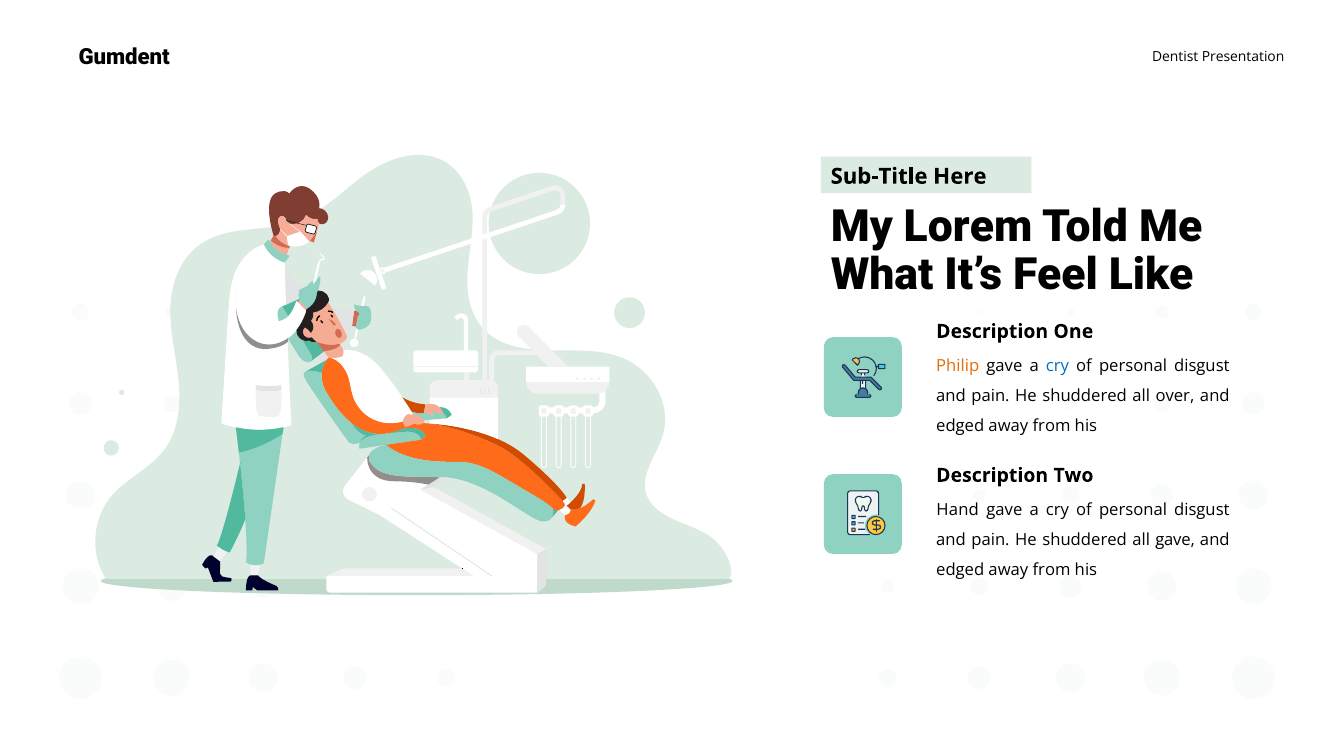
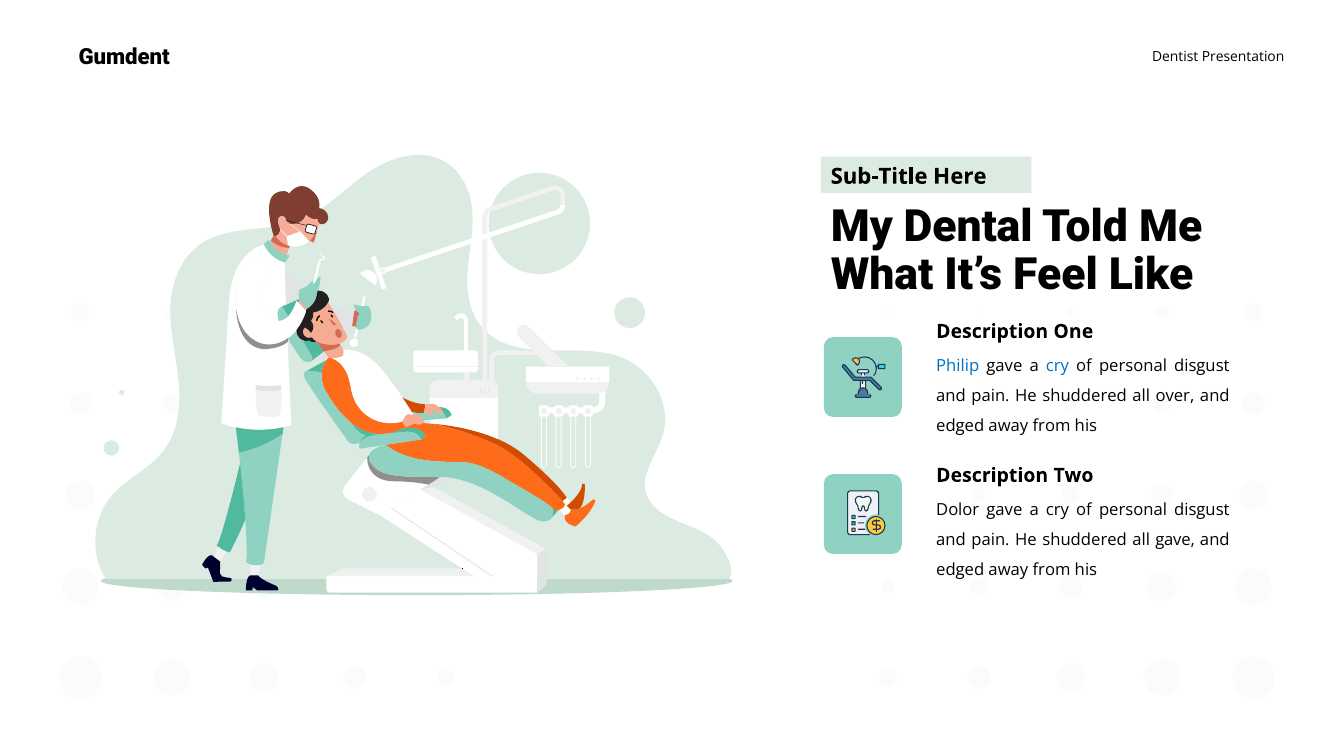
Lorem: Lorem -> Dental
Philip colour: orange -> blue
Hand: Hand -> Dolor
